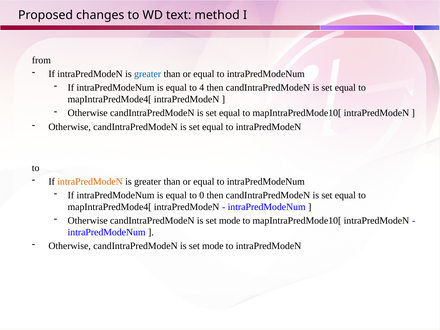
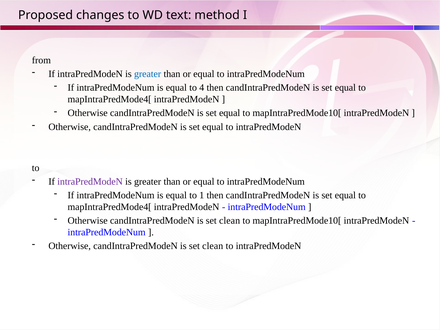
intraPredModeN at (90, 182) colour: orange -> purple
0: 0 -> 1
mode at (230, 221): mode -> clean
mode at (213, 246): mode -> clean
